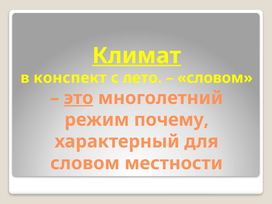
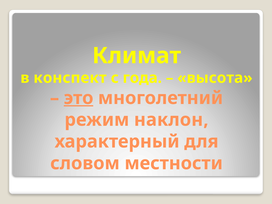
Климат underline: present -> none
лето: лето -> года
словом at (215, 78): словом -> высота
почему: почему -> наклон
